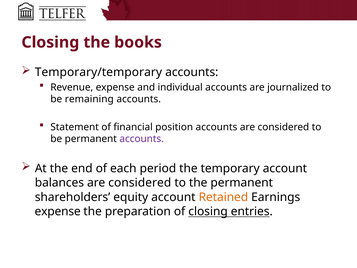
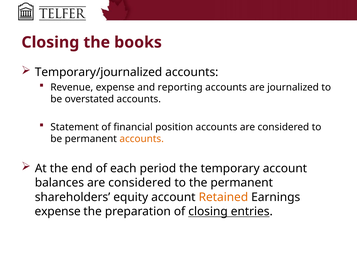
Temporary/temporary: Temporary/temporary -> Temporary/journalized
individual: individual -> reporting
remaining: remaining -> overstated
accounts at (142, 139) colour: purple -> orange
